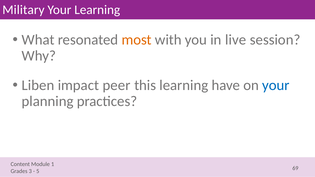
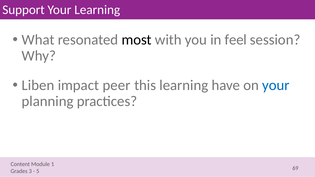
Military: Military -> Support
most colour: orange -> black
live: live -> feel
